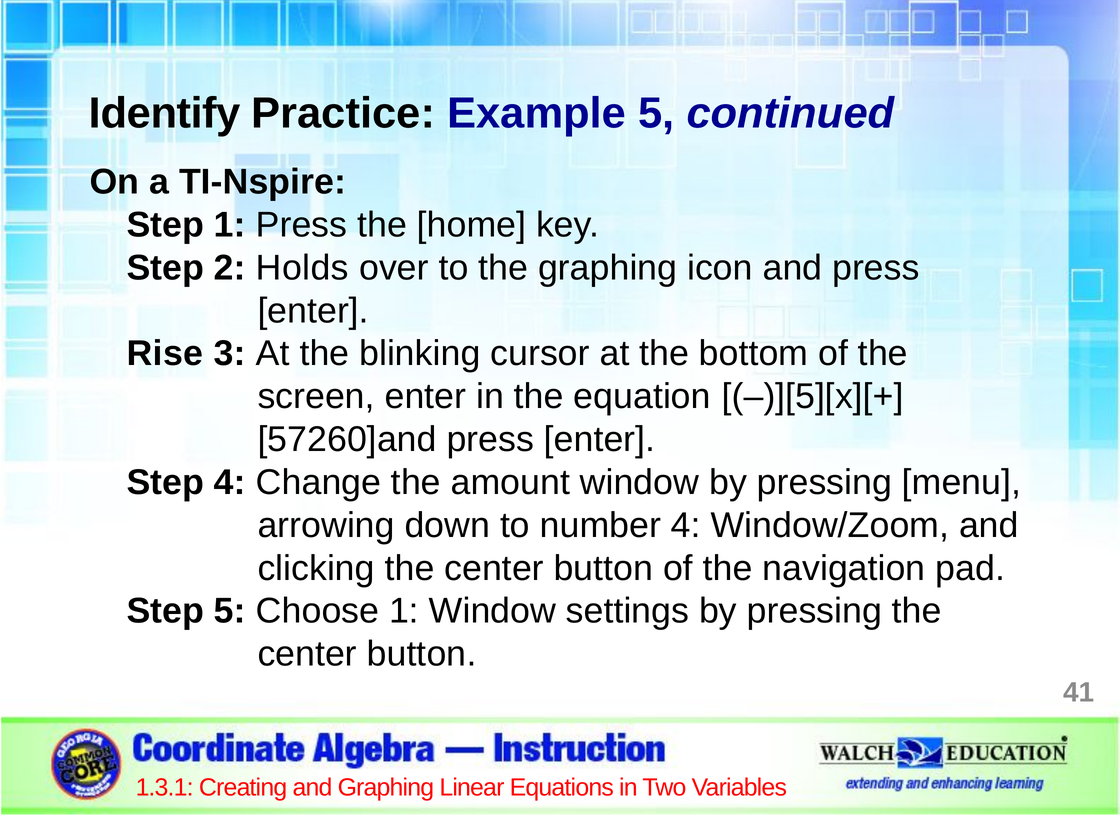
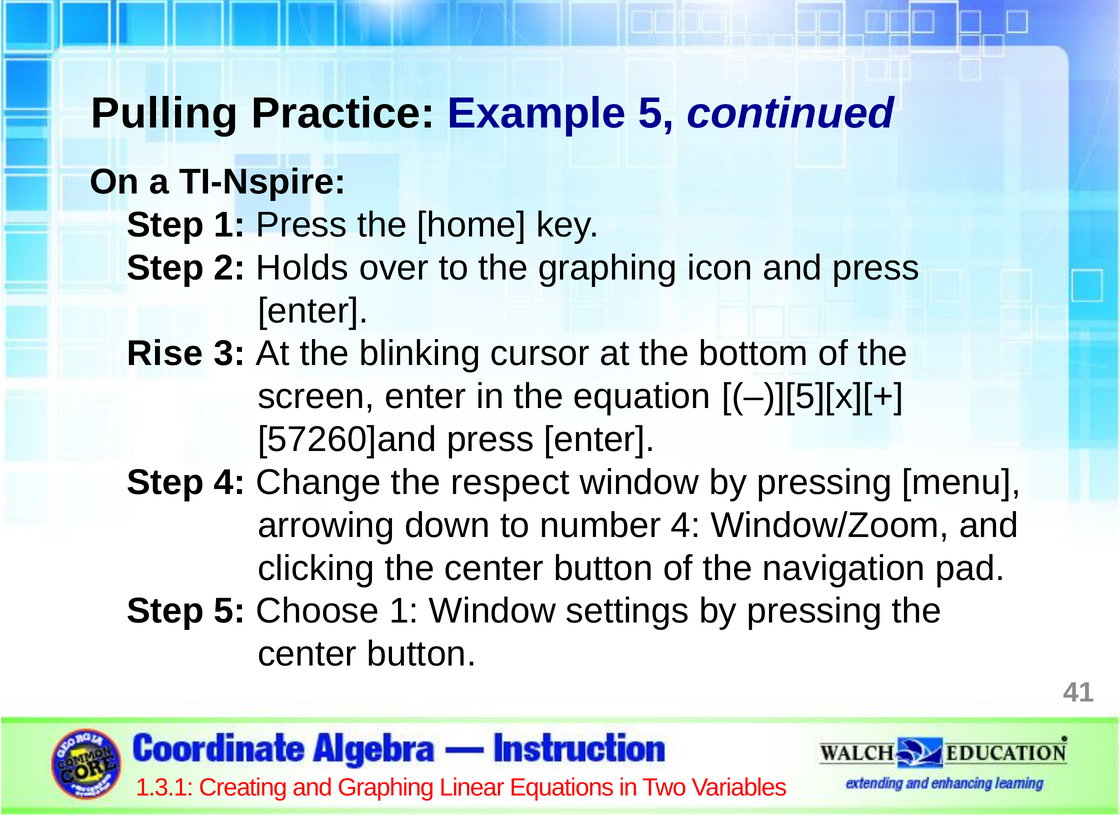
Identify: Identify -> Pulling
amount: amount -> respect
